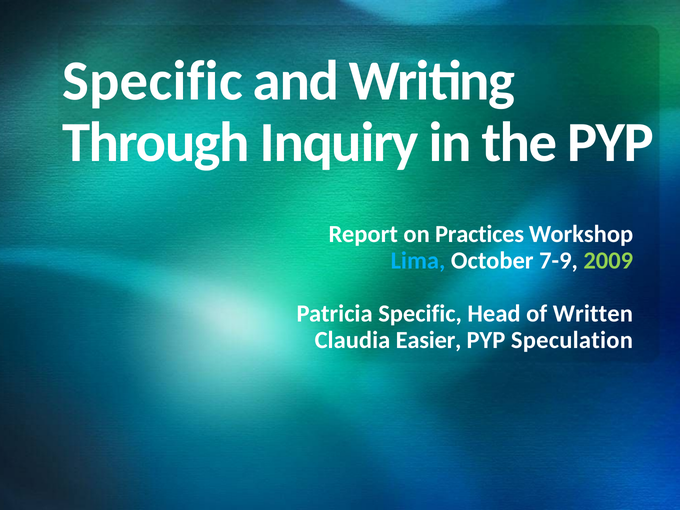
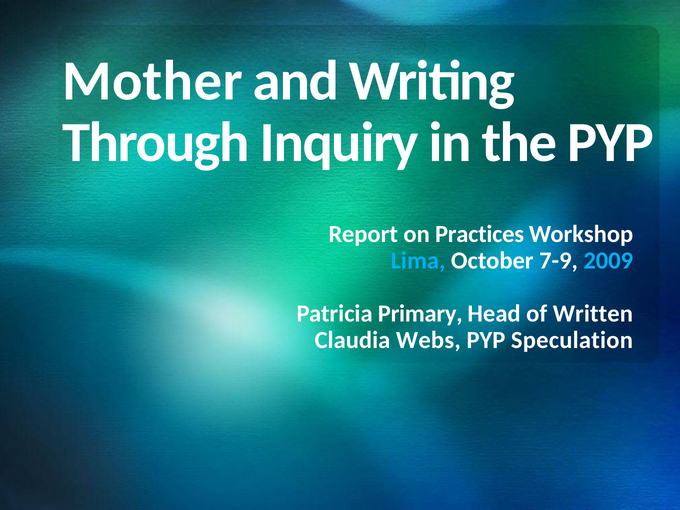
Specific at (153, 81): Specific -> Mother
2009 colour: light green -> light blue
Patricia Specific: Specific -> Primary
Easier: Easier -> Webs
